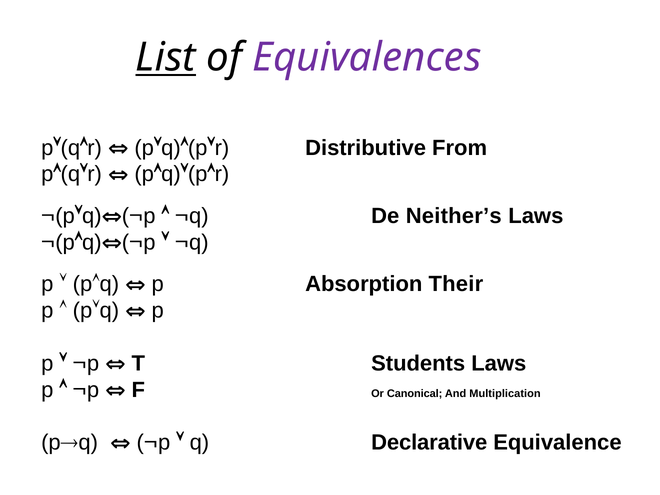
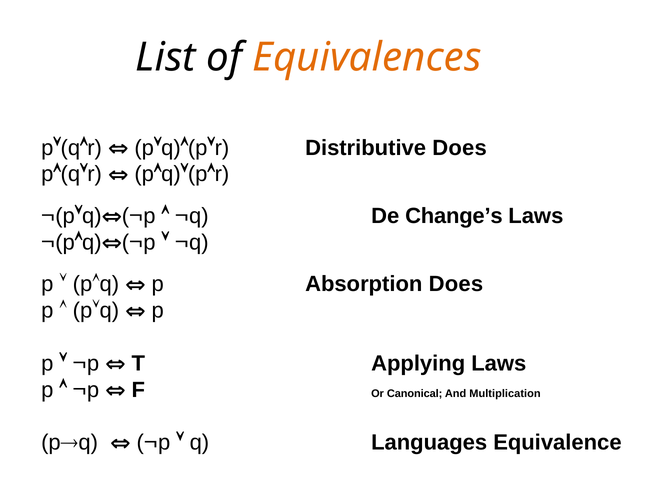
List underline: present -> none
Equivalences colour: purple -> orange
Distributive From: From -> Does
Neither’s: Neither’s -> Change’s
Absorption Their: Their -> Does
Students: Students -> Applying
Declarative: Declarative -> Languages
